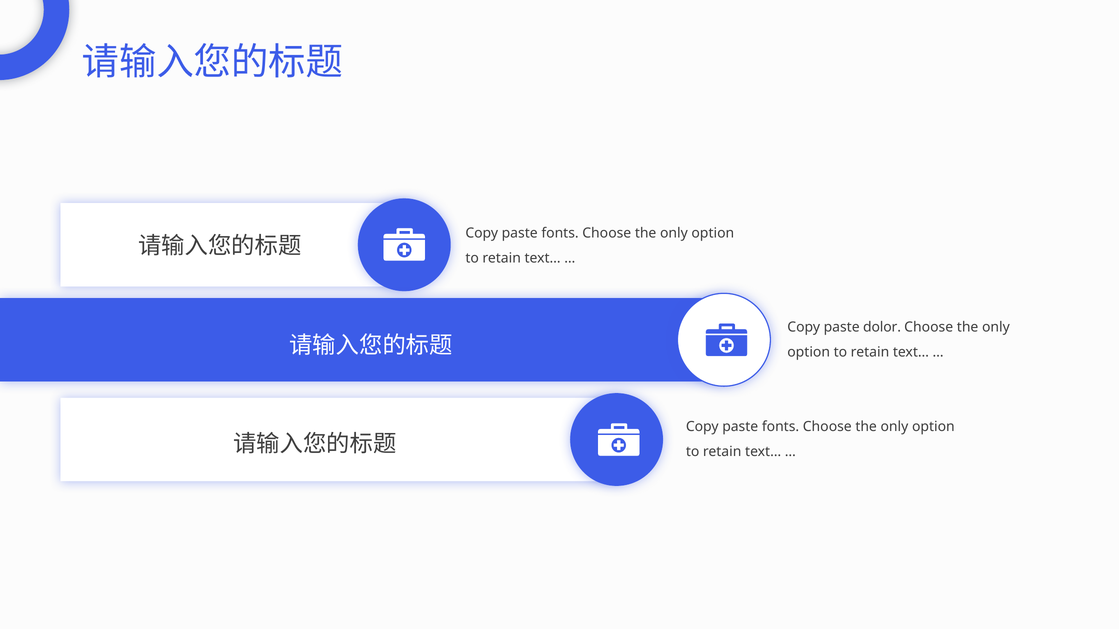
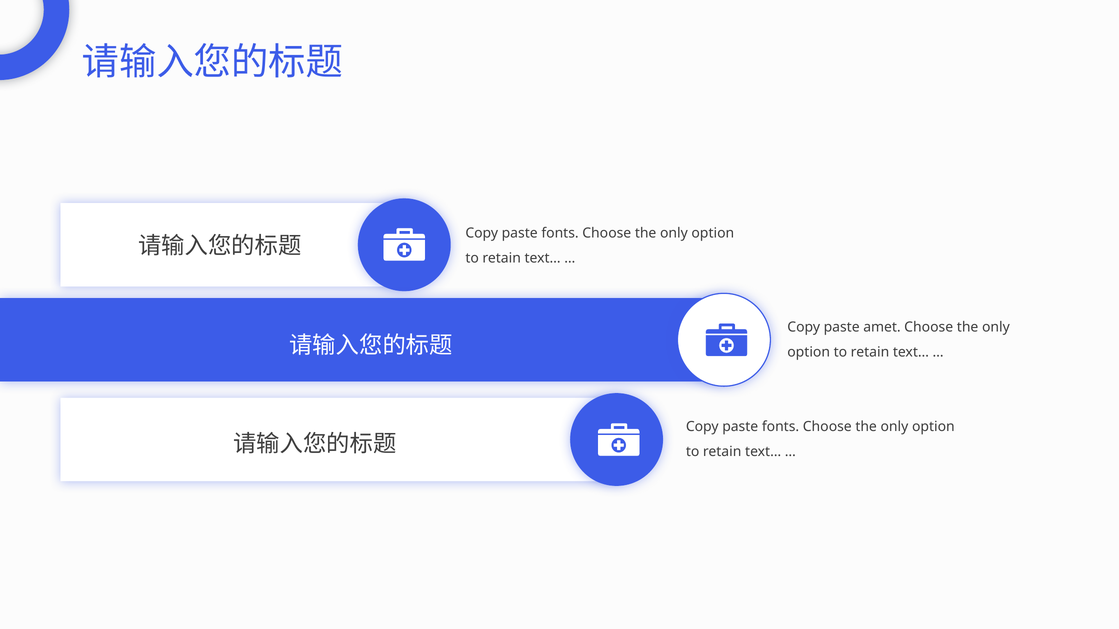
dolor: dolor -> amet
